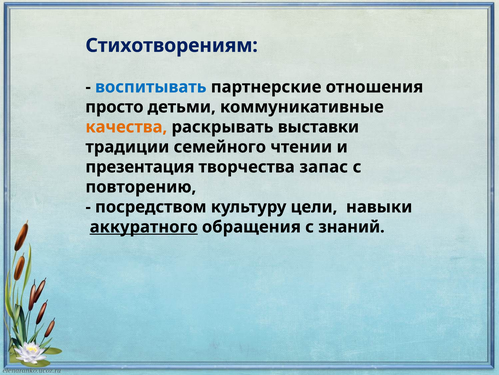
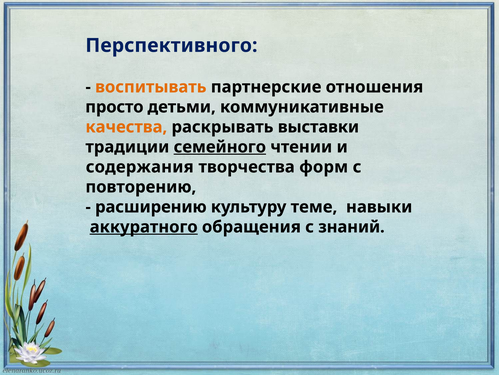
Стихотворениям: Стихотворениям -> Перспективного
воспитывать colour: blue -> orange
семейного underline: none -> present
презентация: презентация -> содержания
запас: запас -> форм
посредством: посредством -> расширению
цели: цели -> теме
